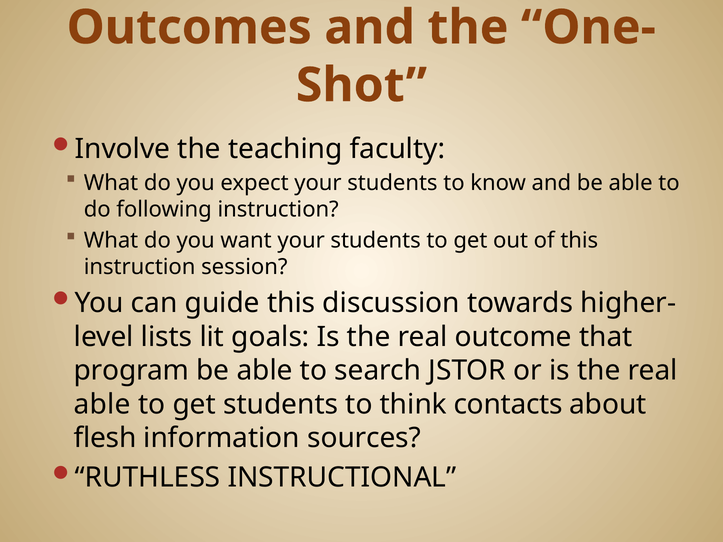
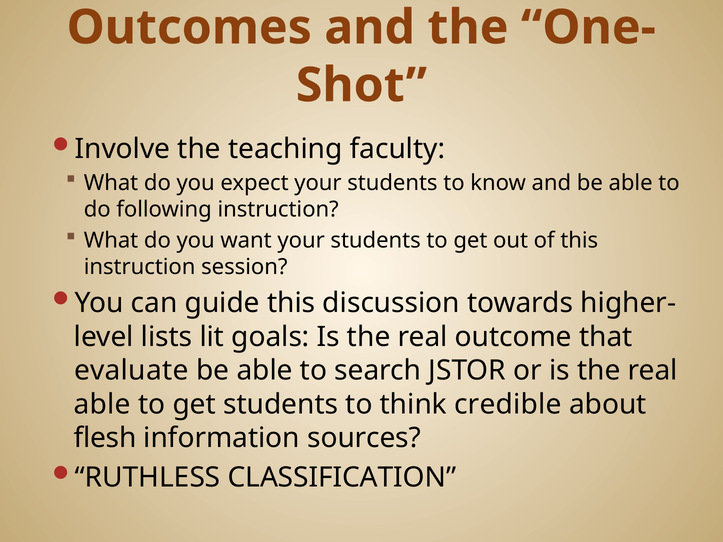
program: program -> evaluate
contacts: contacts -> credible
INSTRUCTIONAL: INSTRUCTIONAL -> CLASSIFICATION
